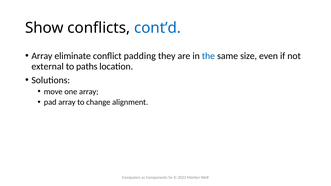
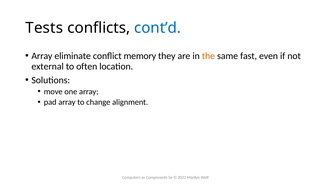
Show: Show -> Tests
padding: padding -> memory
the colour: blue -> orange
size: size -> fast
paths: paths -> often
